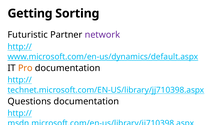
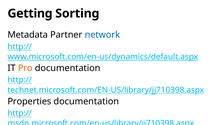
Futuristic: Futuristic -> Metadata
network colour: purple -> blue
Questions at (29, 102): Questions -> Properties
